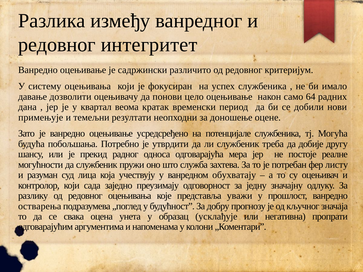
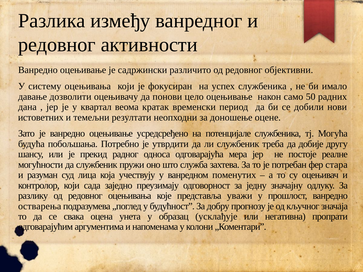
интегритет: интегритет -> активности
критеријум: критеријум -> објективни
64: 64 -> 50
примењује: примењује -> истоветних
листу: листу -> стара
обухватају: обухватају -> поменутих
